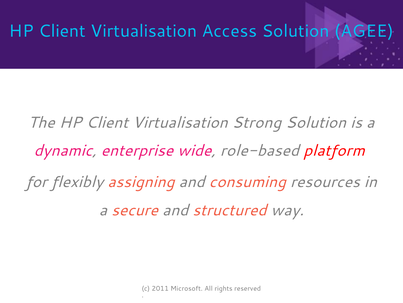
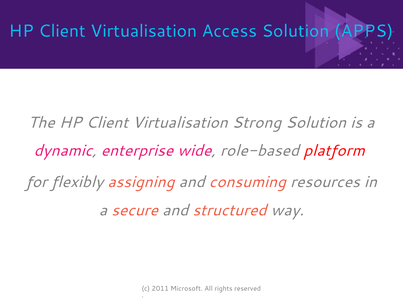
AGEE: AGEE -> APPS
